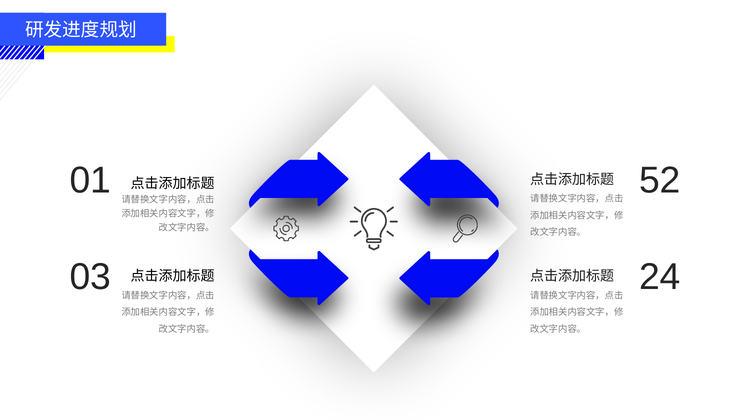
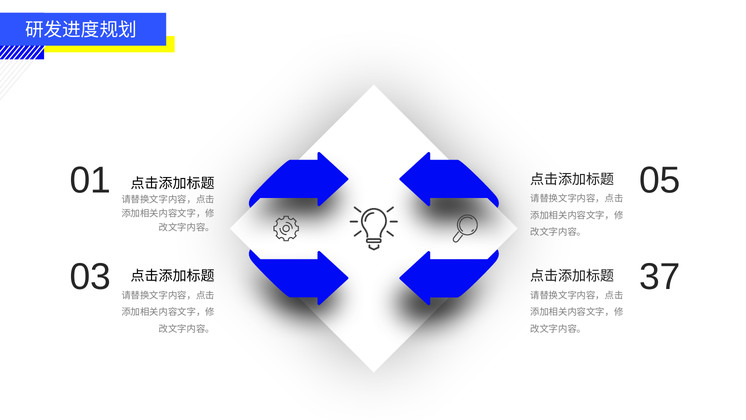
52: 52 -> 05
24: 24 -> 37
